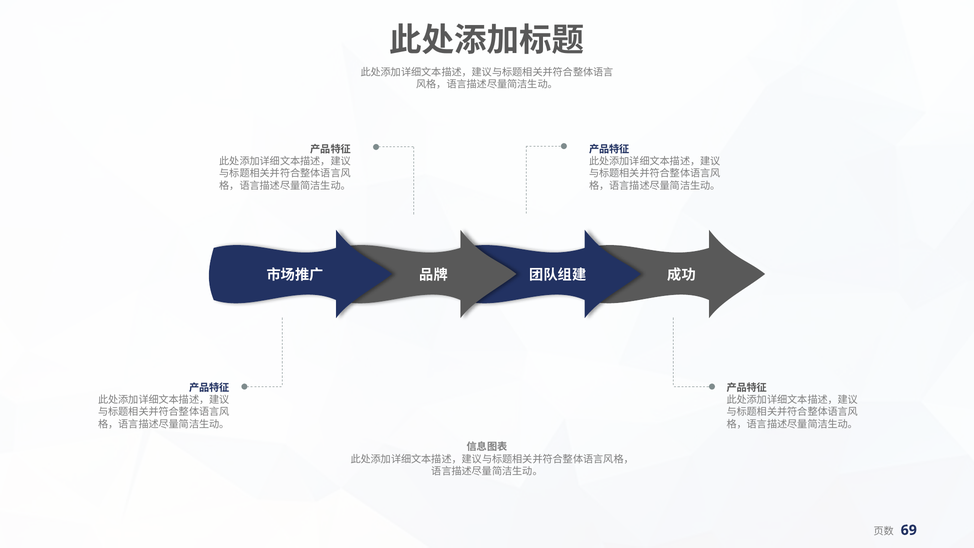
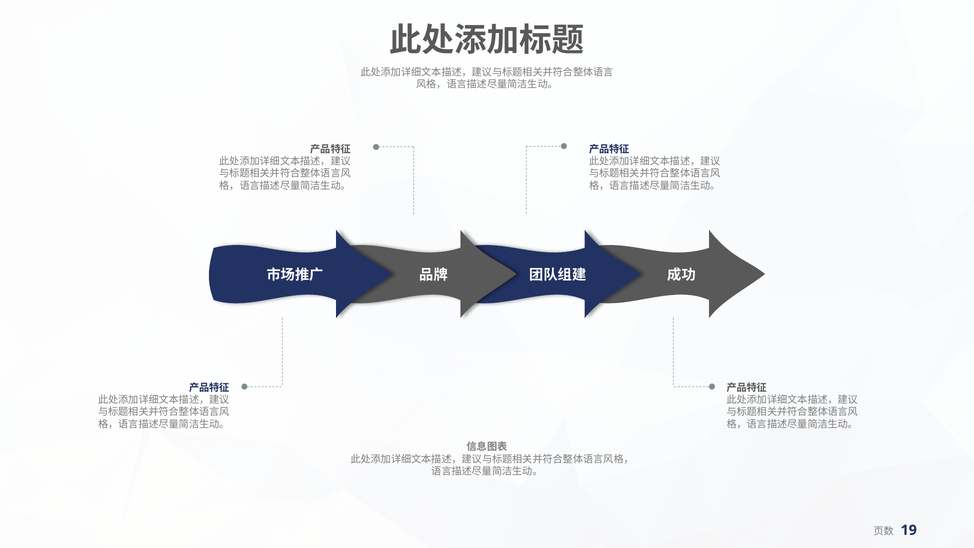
69: 69 -> 19
